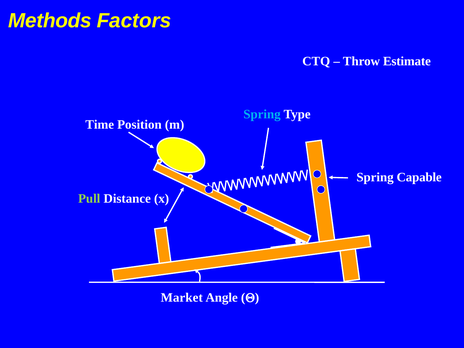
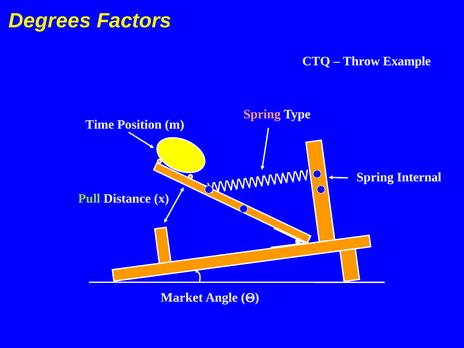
Methods: Methods -> Degrees
Estimate: Estimate -> Example
Spring at (262, 114) colour: light blue -> pink
Capable: Capable -> Internal
